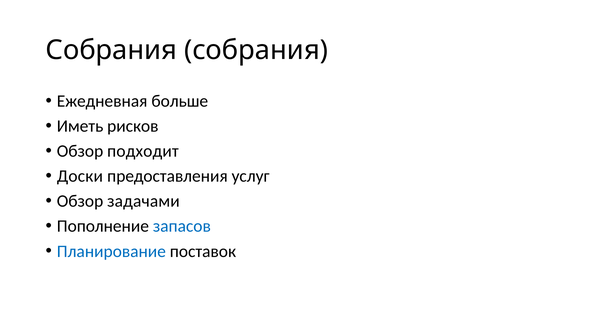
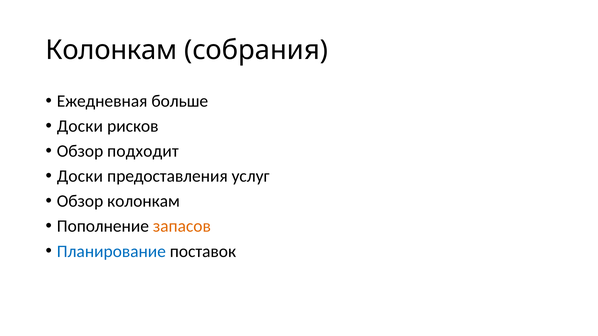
Собрания at (111, 50): Собрания -> Колонкам
Иметь at (80, 126): Иметь -> Доски
Обзор задачами: задачами -> колонкам
запасов colour: blue -> orange
